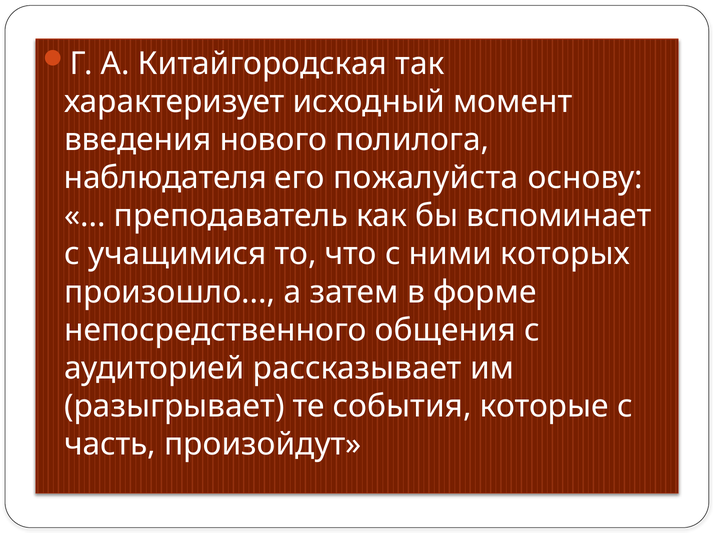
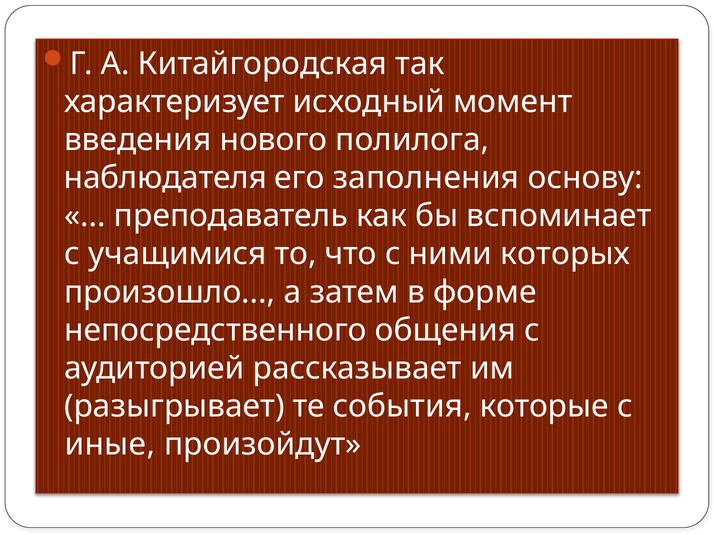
пожалуйста: пожалуйста -> заполнения
часть: часть -> иные
